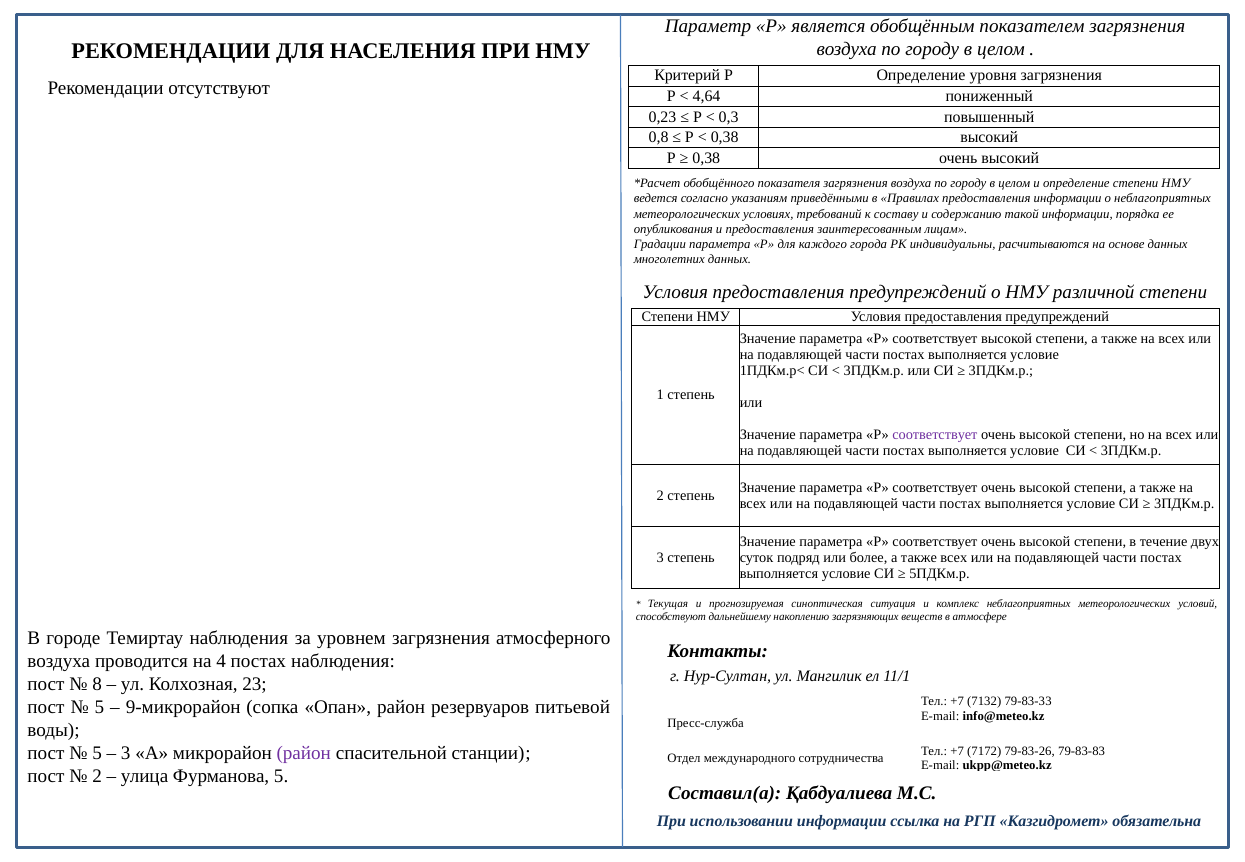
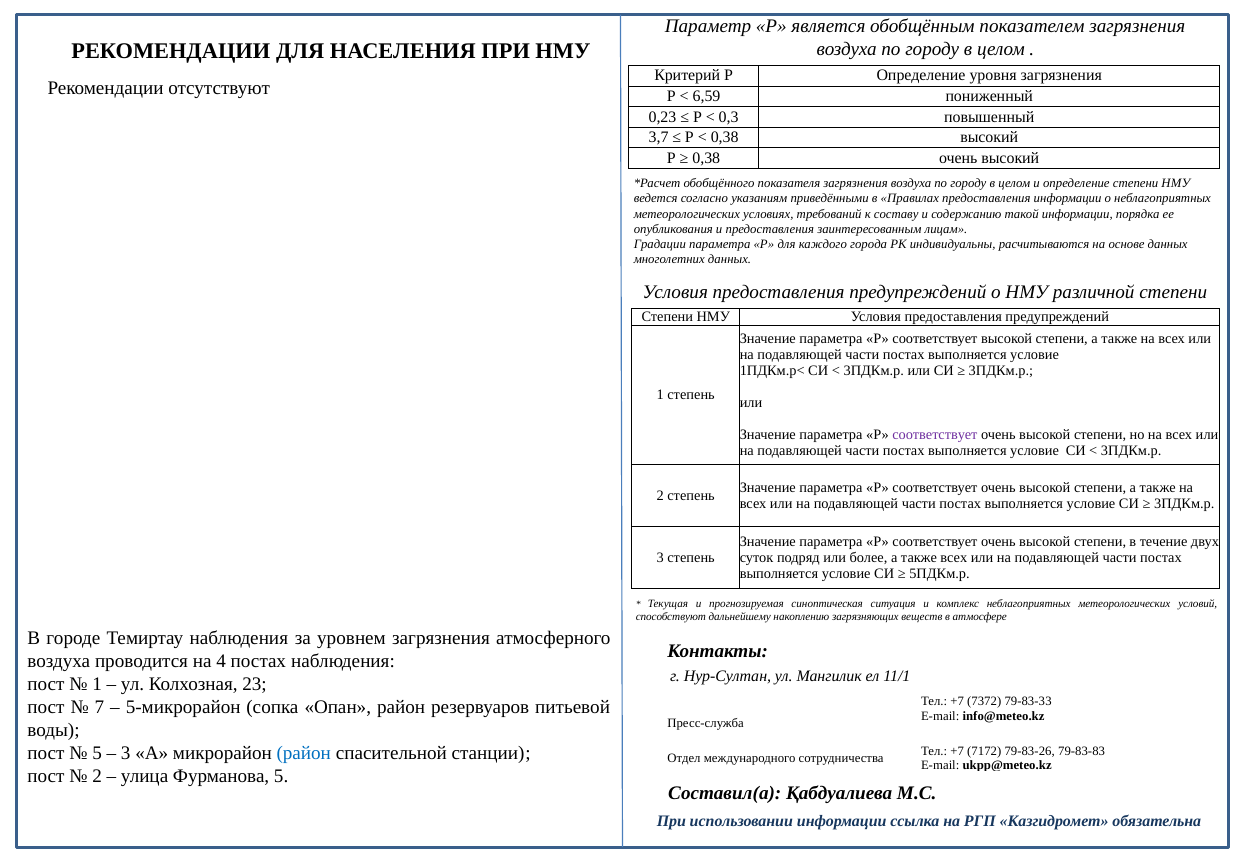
4,64: 4,64 -> 6,59
0,8: 0,8 -> 3,7
8 at (97, 684): 8 -> 1
7132: 7132 -> 7372
5 at (99, 707): 5 -> 7
9-микрорайон: 9-микрорайон -> 5-микрорайон
район at (304, 753) colour: purple -> blue
